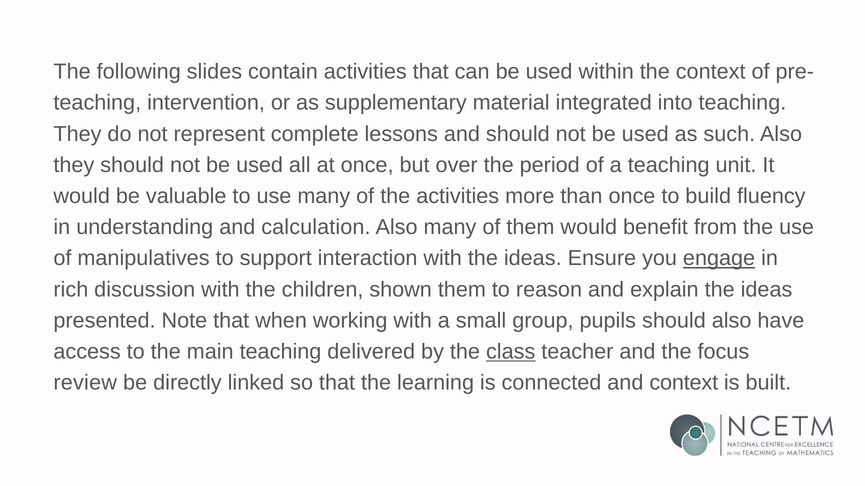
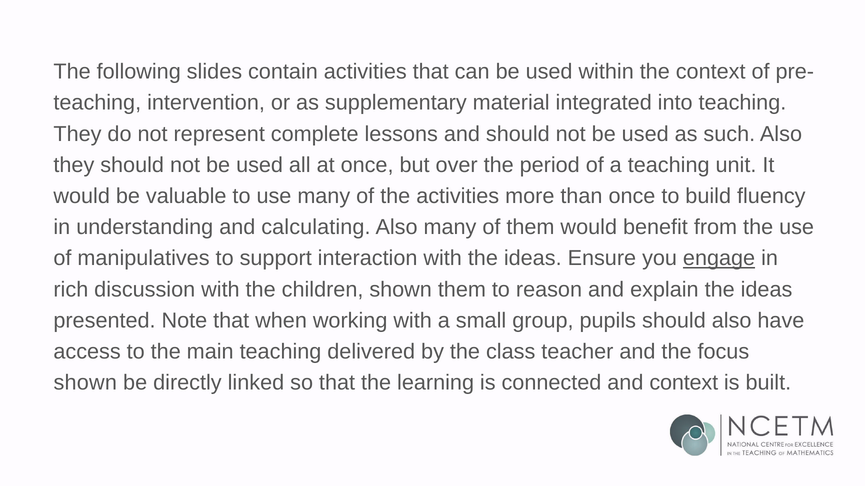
calculation: calculation -> calculating
class underline: present -> none
review at (85, 383): review -> shown
